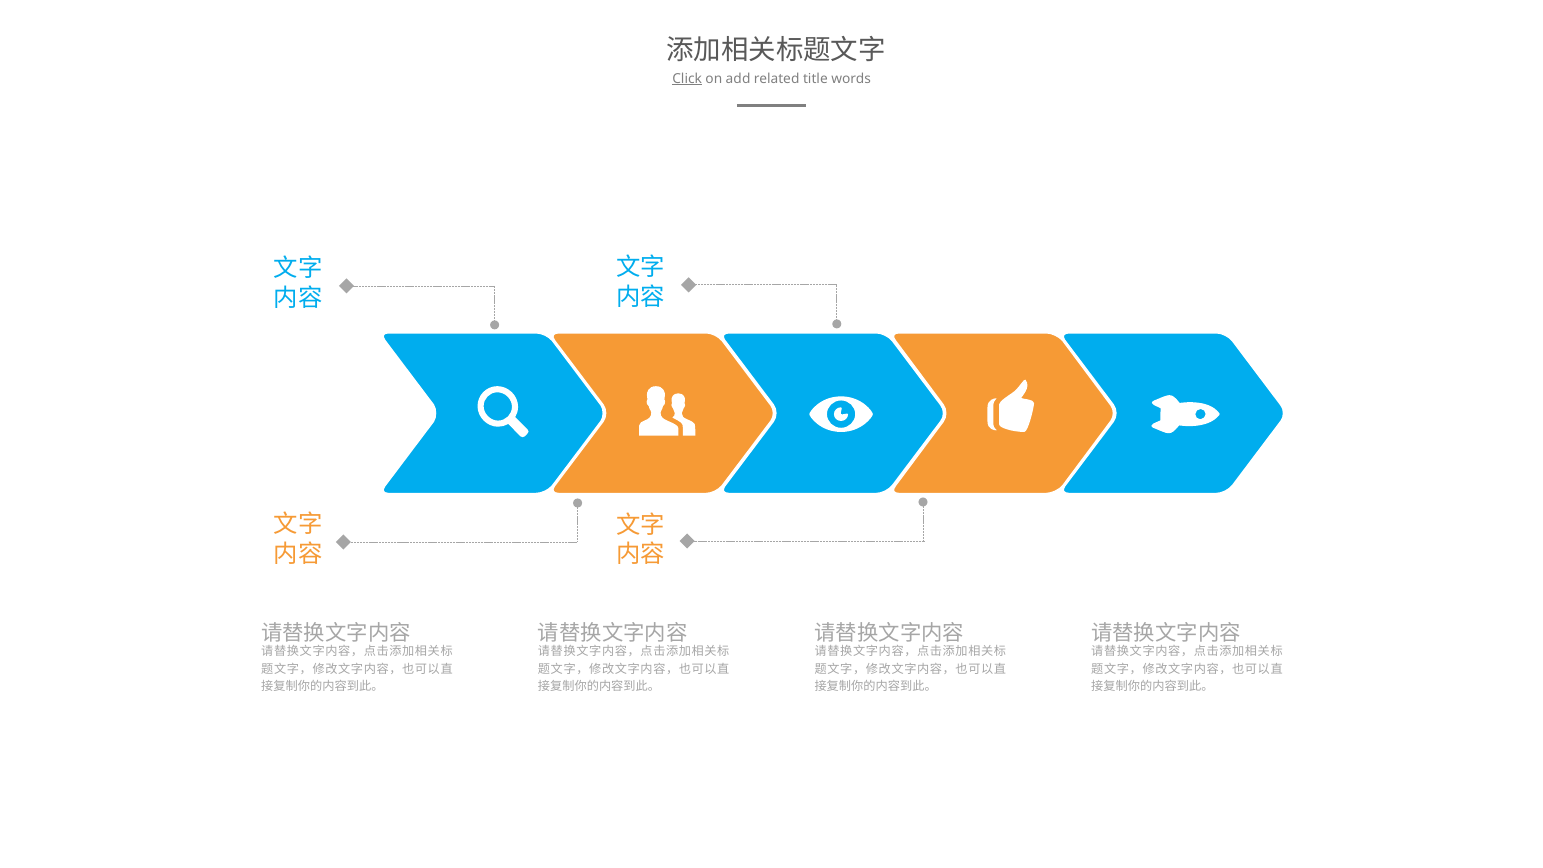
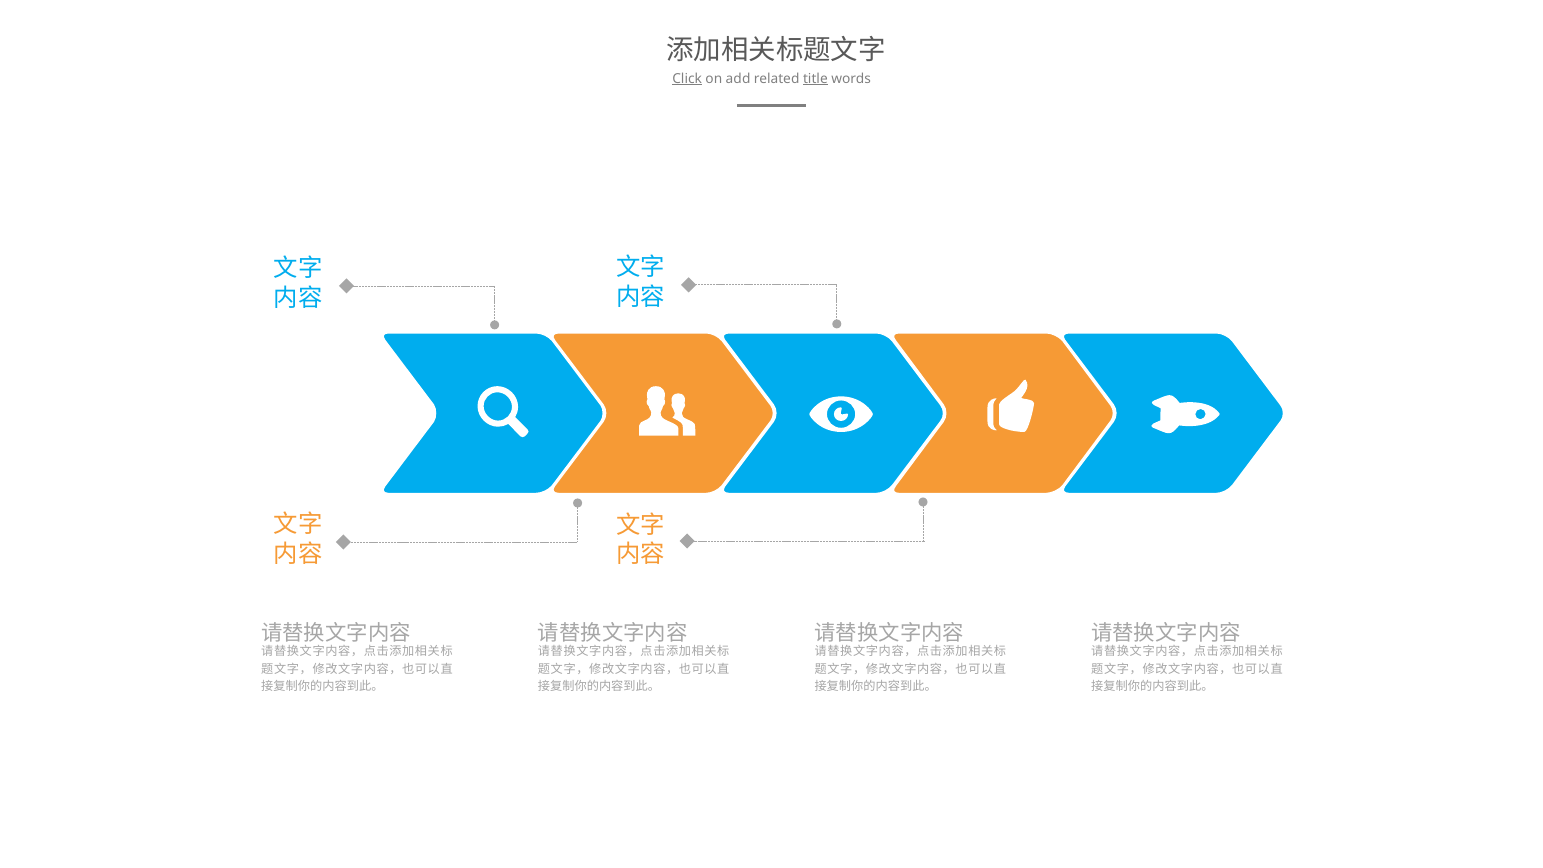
title underline: none -> present
